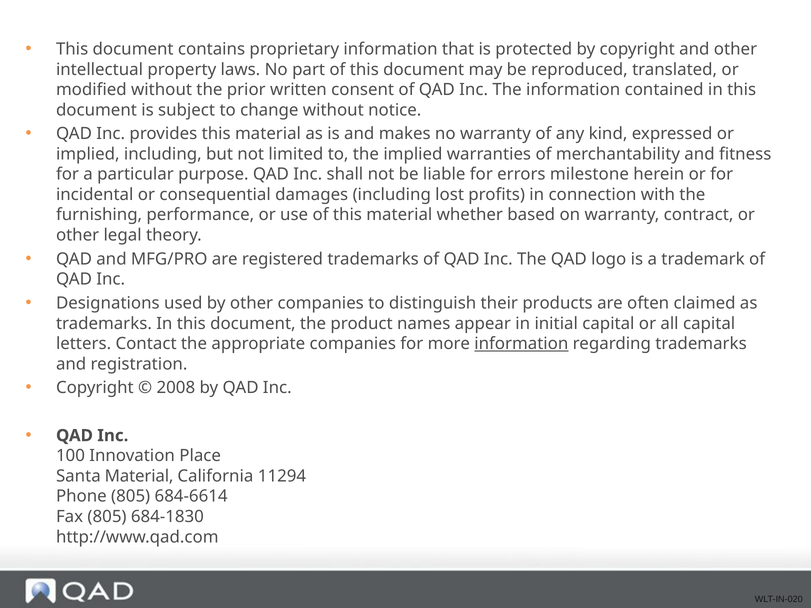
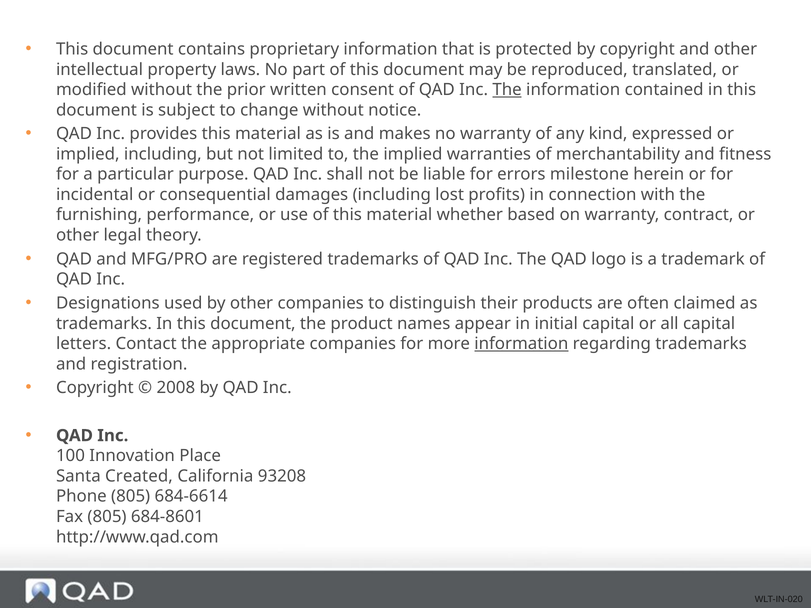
The at (507, 90) underline: none -> present
Santa Material: Material -> Created
11294: 11294 -> 93208
684-1830: 684-1830 -> 684-8601
